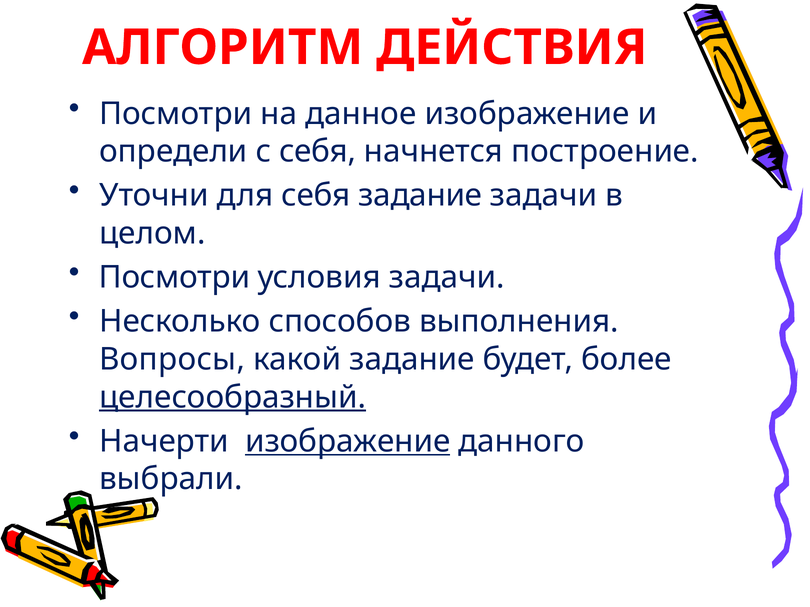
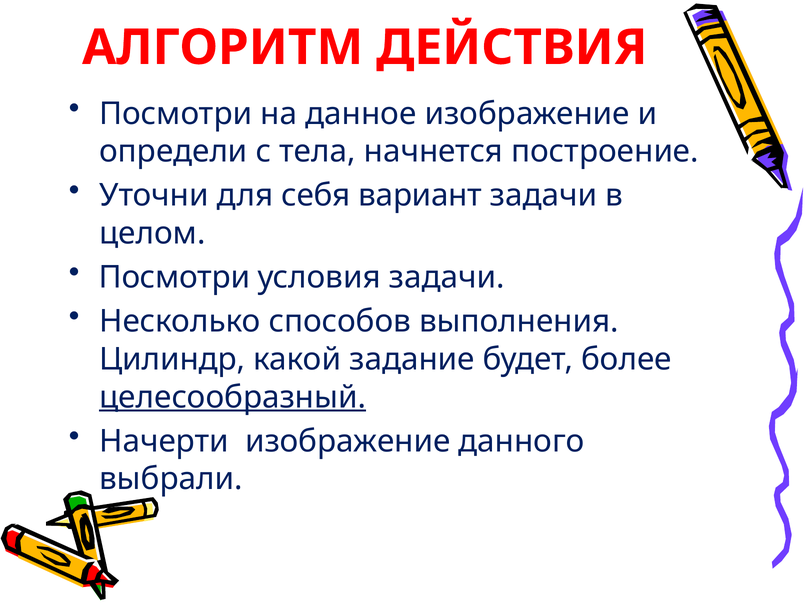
с себя: себя -> тела
себя задание: задание -> вариант
Вопросы: Вопросы -> Цилиндр
изображение at (348, 442) underline: present -> none
